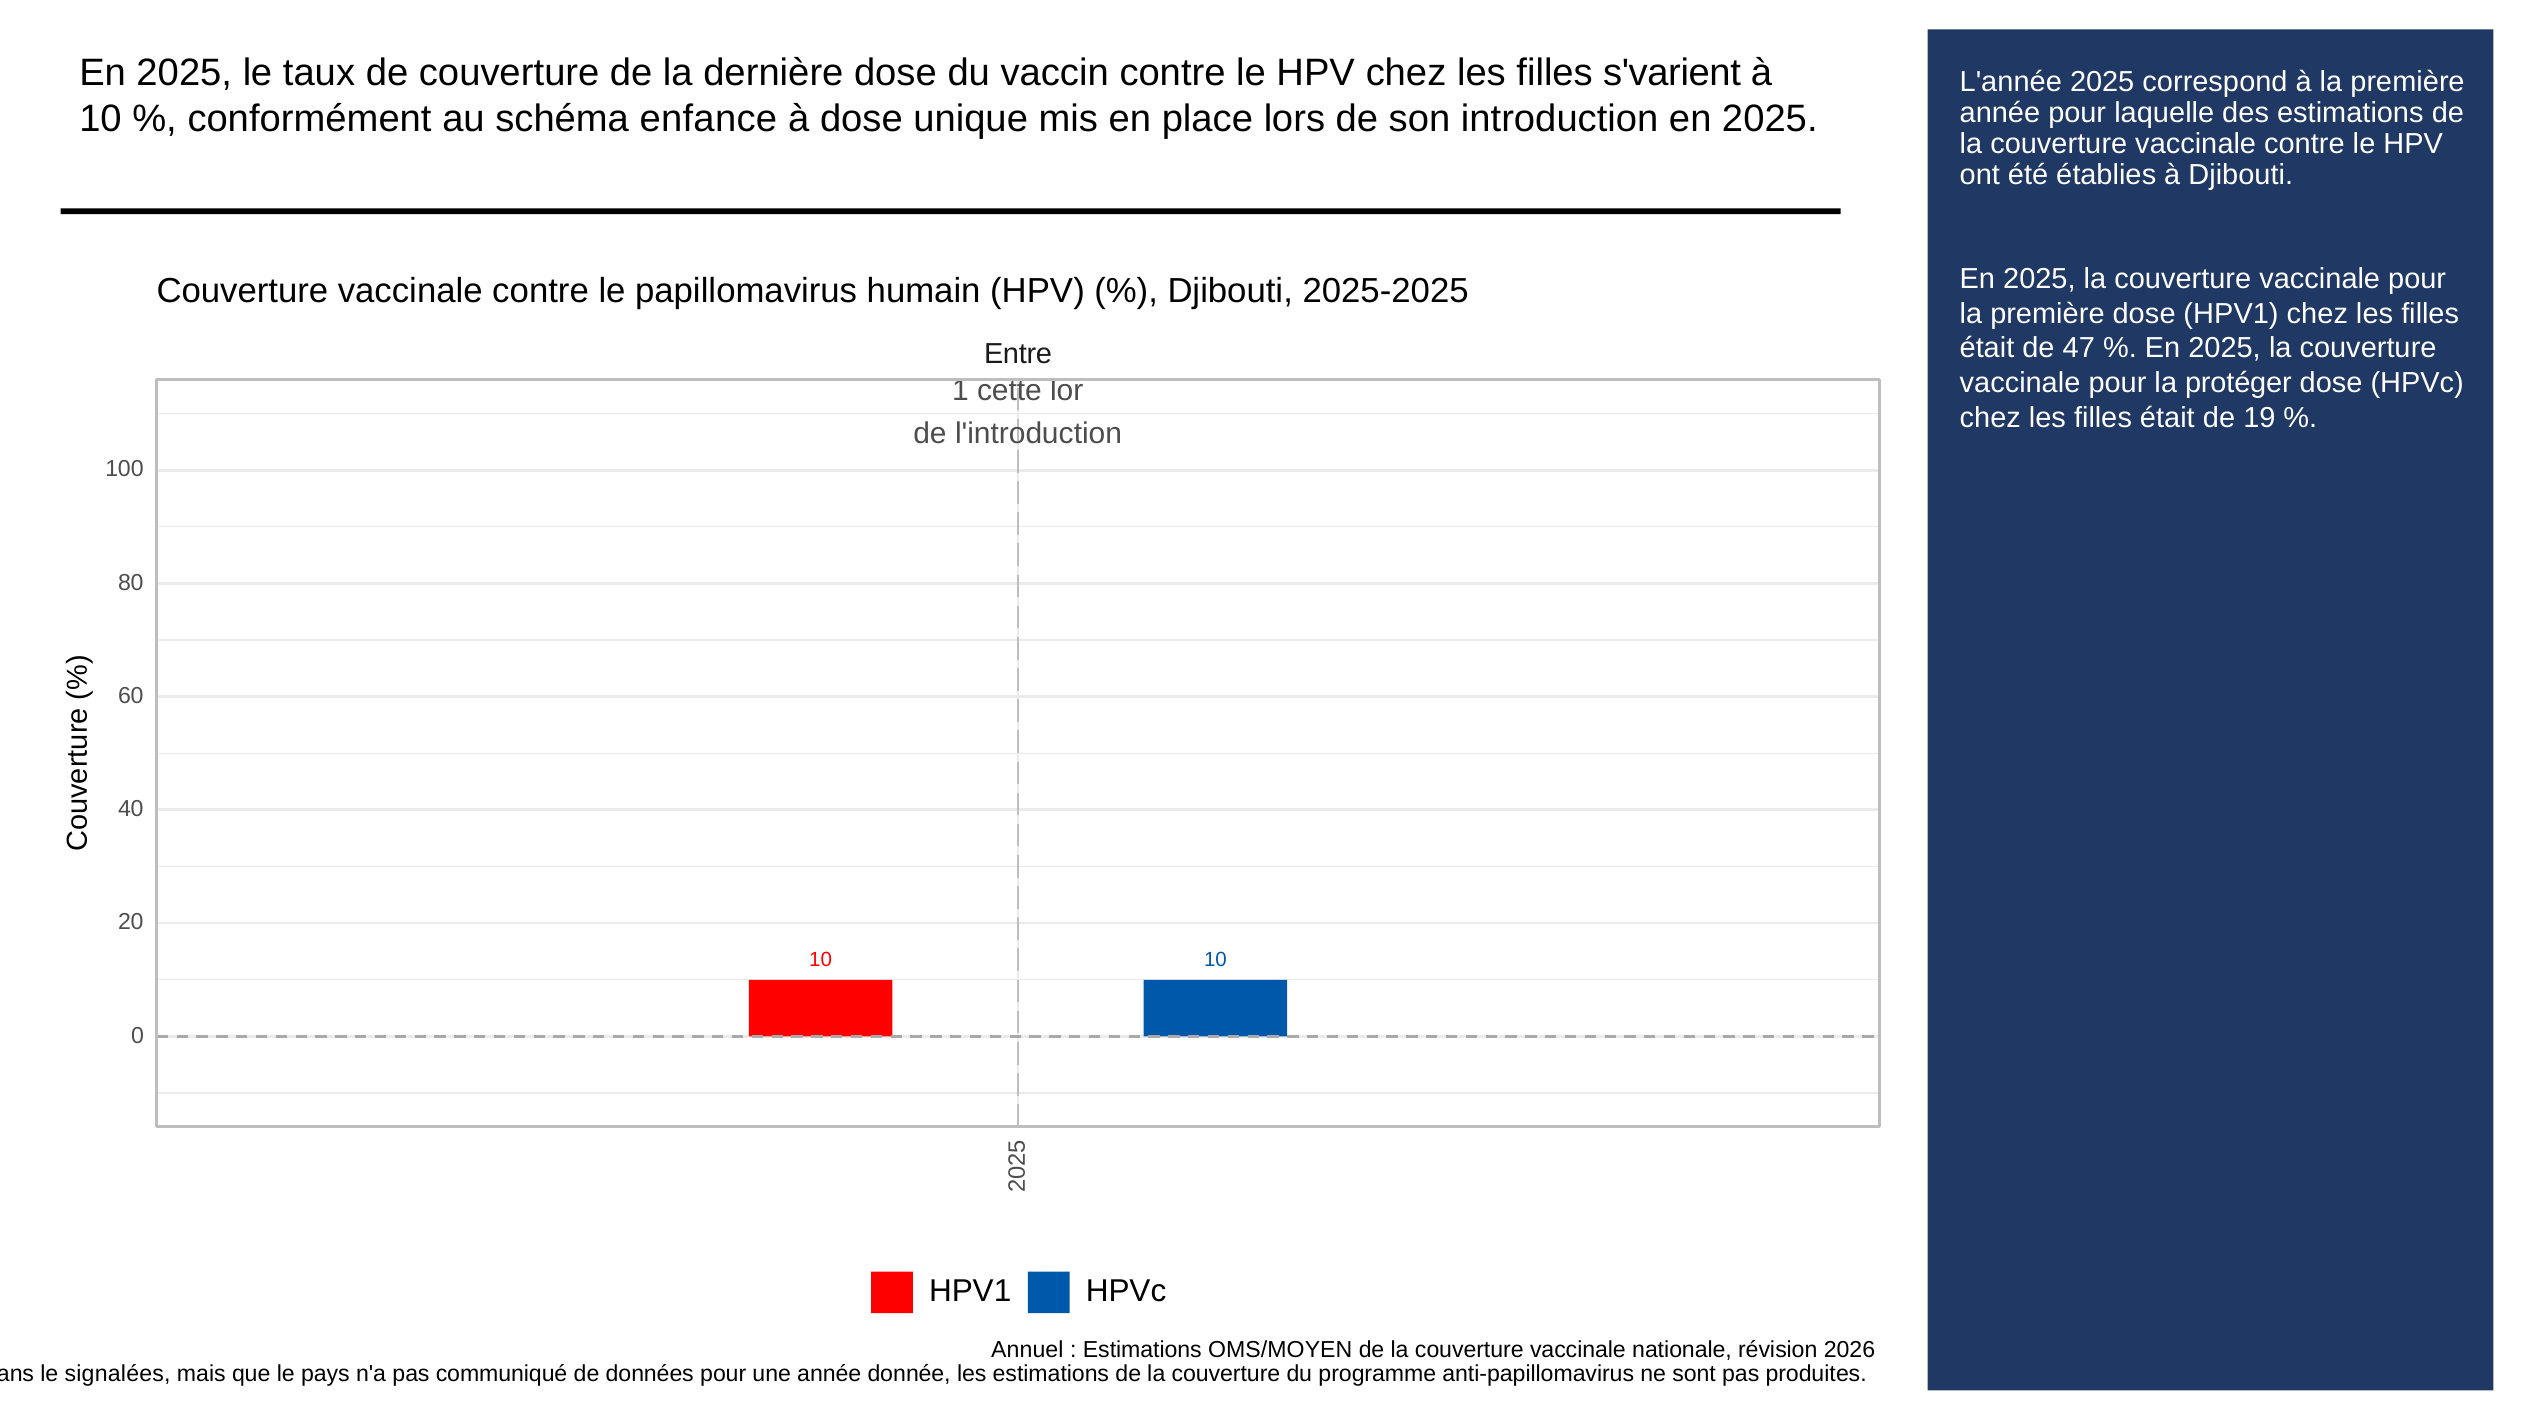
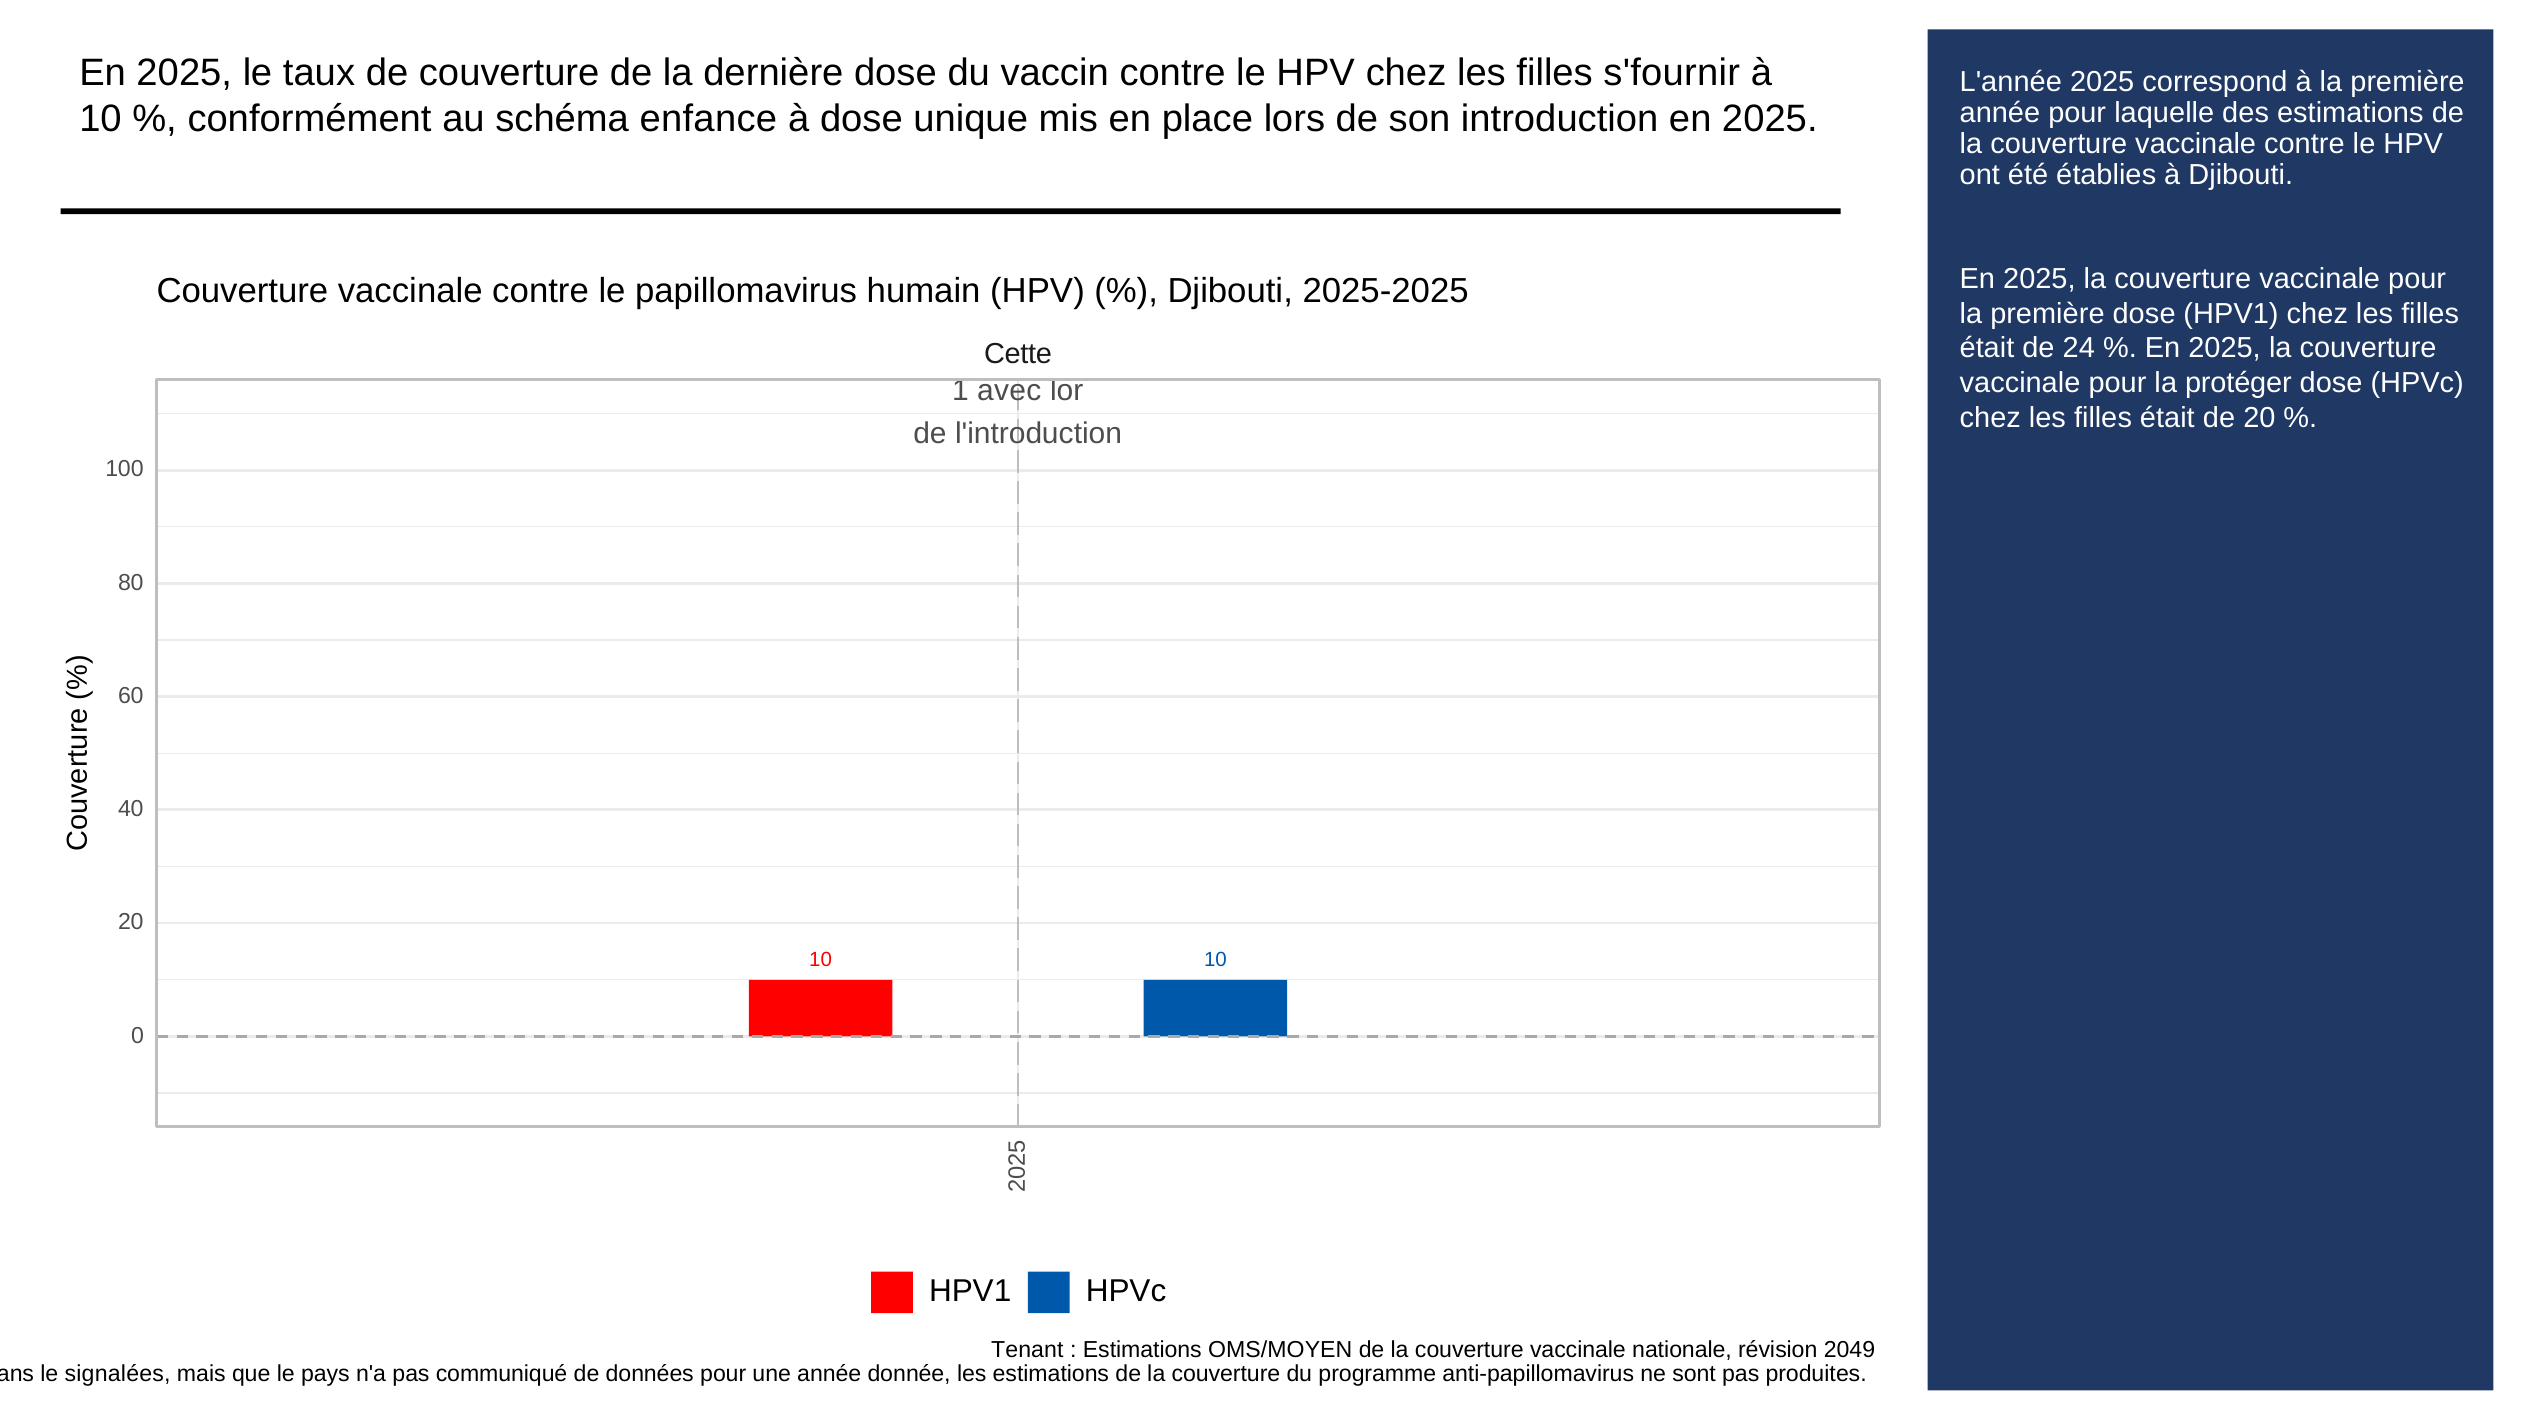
s'varient: s'varient -> s'fournir
47: 47 -> 24
Entre: Entre -> Cette
cette: cette -> avec
de 19: 19 -> 20
Annuel: Annuel -> Tenant
2026: 2026 -> 2049
